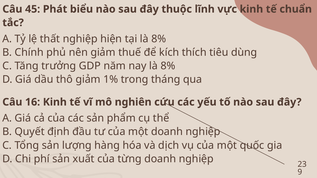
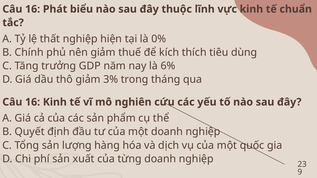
45 at (33, 9): 45 -> 16
tại là 8%: 8% -> 0%
nay là 8%: 8% -> 6%
1%: 1% -> 3%
